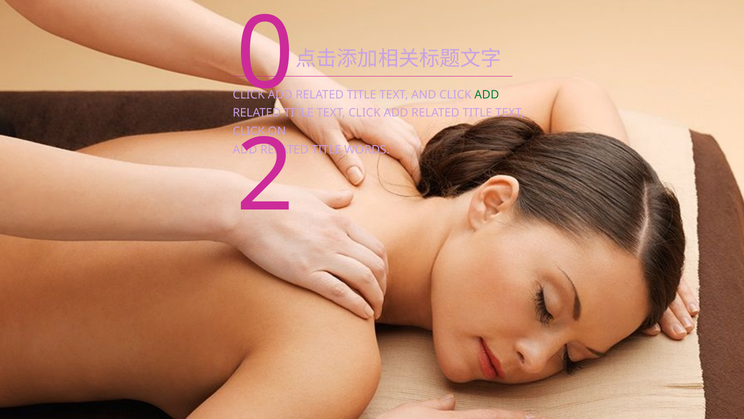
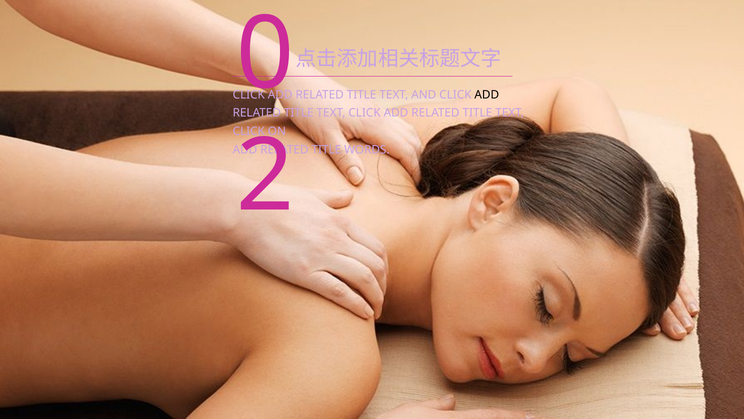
ADD at (487, 95) colour: green -> black
